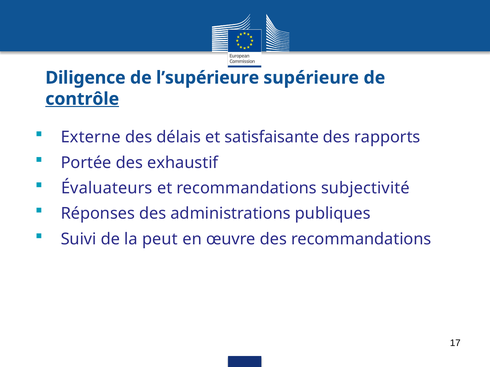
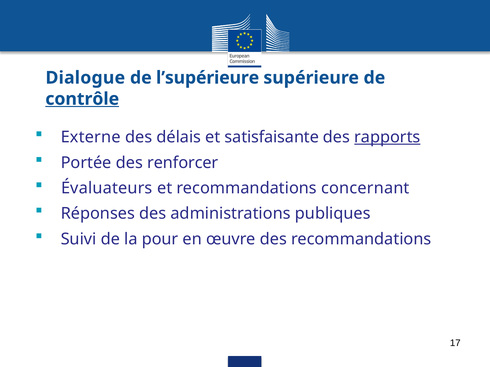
Diligence: Diligence -> Dialogue
rapports underline: none -> present
exhaustif: exhaustif -> renforcer
subjectivité: subjectivité -> concernant
peut: peut -> pour
